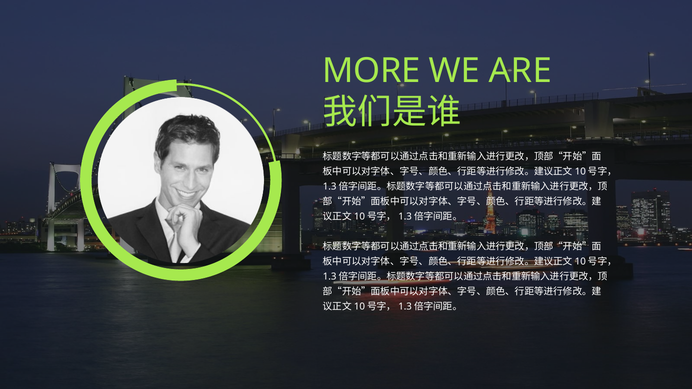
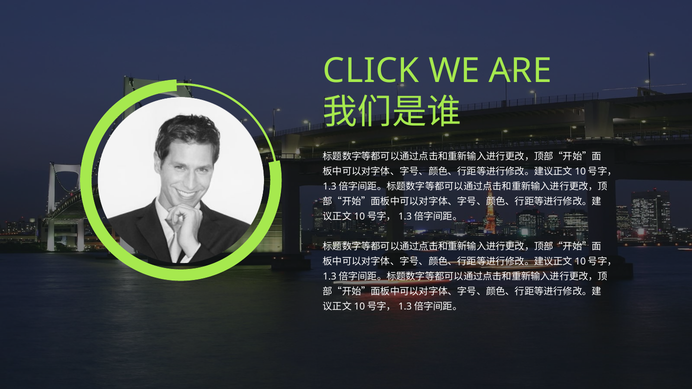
MORE: MORE -> CLICK
